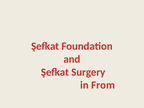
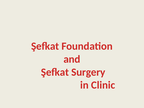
From: From -> Clinic
